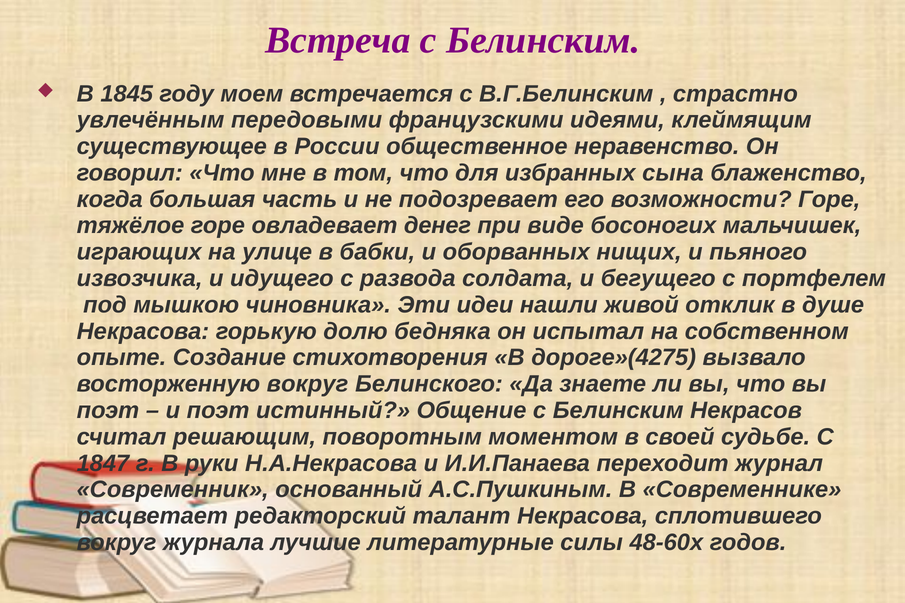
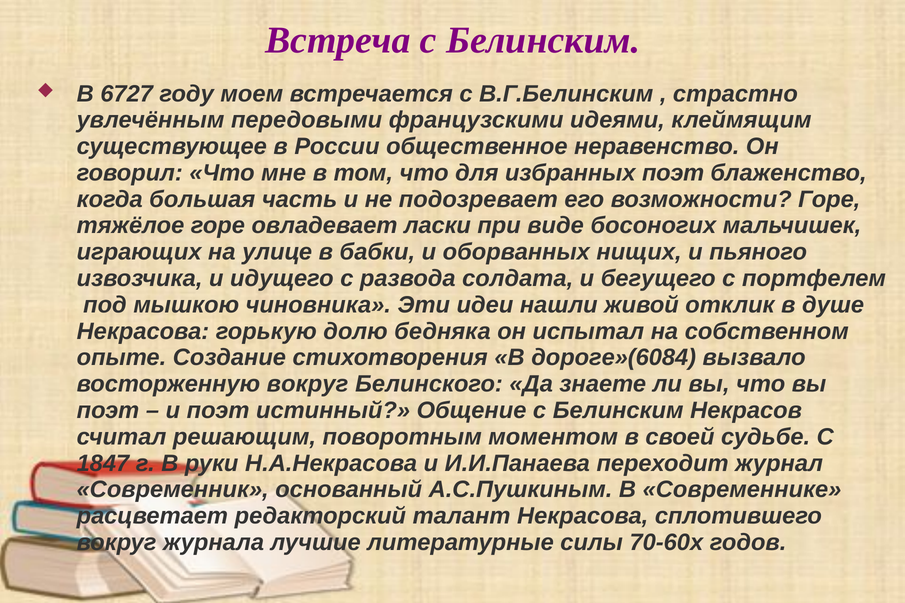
1845: 1845 -> 6727
избранных сына: сына -> поэт
денег: денег -> ласки
дороге»(4275: дороге»(4275 -> дороге»(6084
48-60х: 48-60х -> 70-60х
